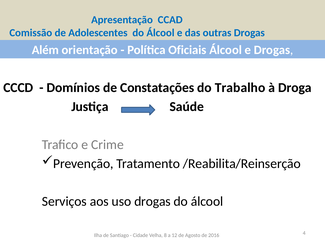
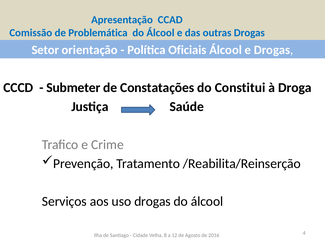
Adolescentes: Adolescentes -> Problemática
Além: Além -> Setor
Domínios: Domínios -> Submeter
Trabalho: Trabalho -> Constitui
